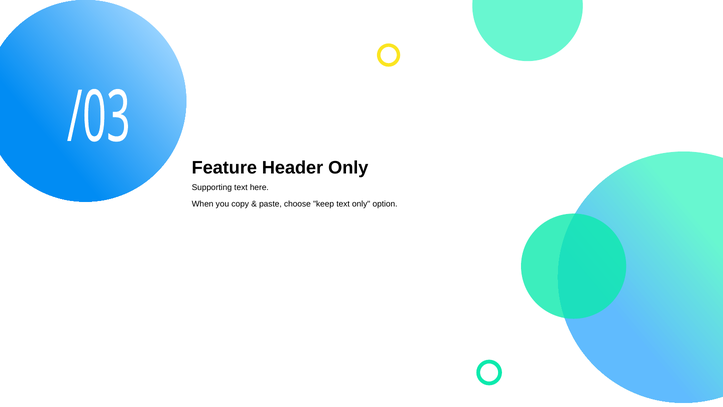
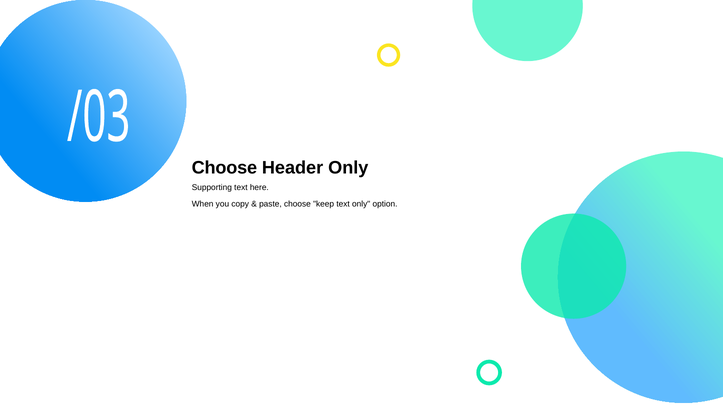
Feature at (224, 168): Feature -> Choose
